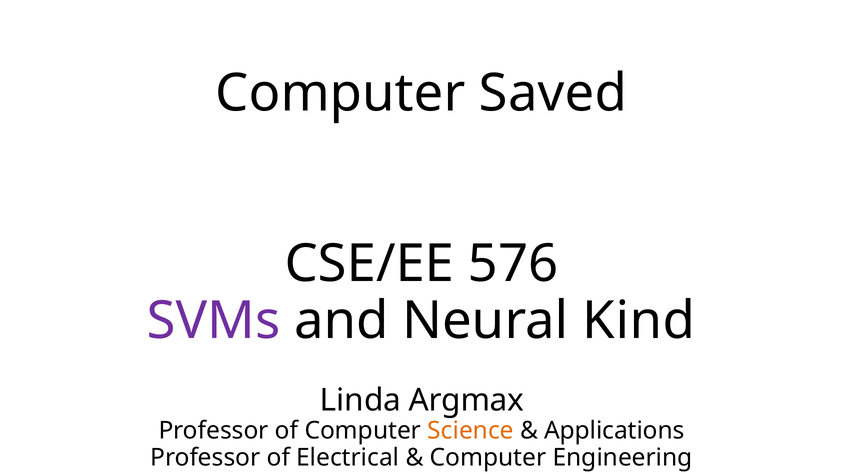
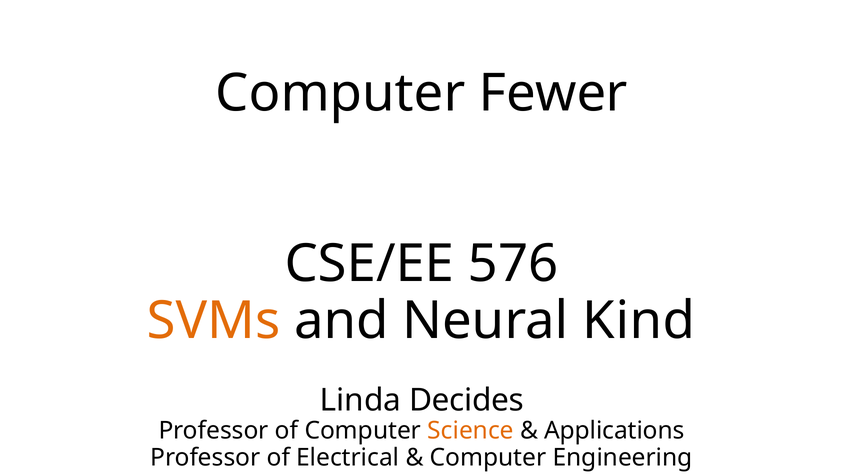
Saved: Saved -> Fewer
SVMs colour: purple -> orange
Argmax: Argmax -> Decides
